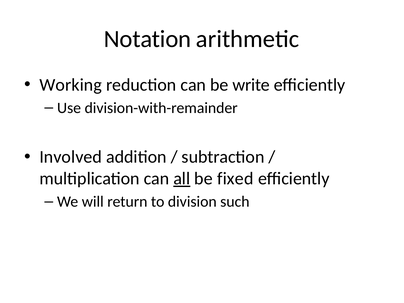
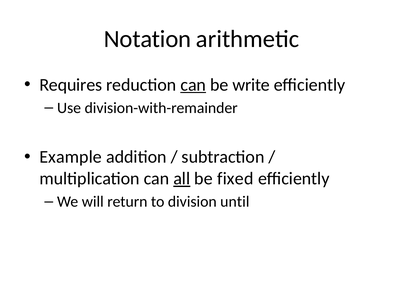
Working: Working -> Requires
can at (193, 85) underline: none -> present
Involved: Involved -> Example
such: such -> until
